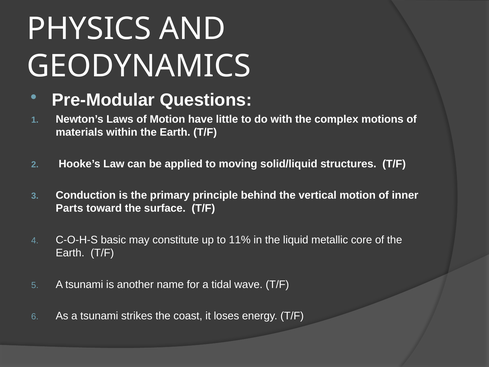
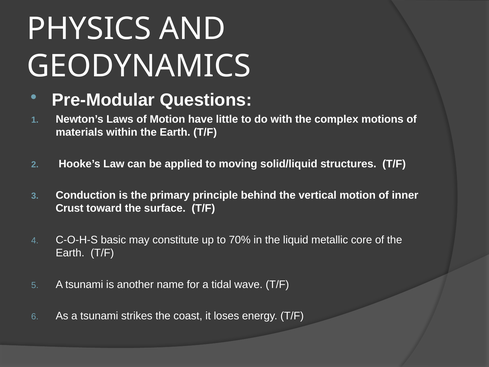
Parts: Parts -> Crust
11%: 11% -> 70%
